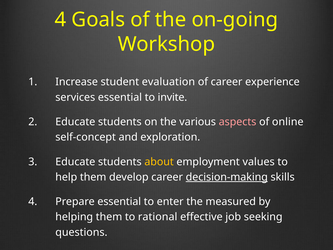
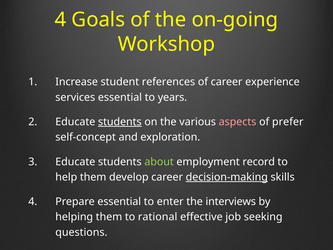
evaluation: evaluation -> references
invite: invite -> years
students at (120, 122) underline: none -> present
online: online -> prefer
about colour: yellow -> light green
values: values -> record
measured: measured -> interviews
